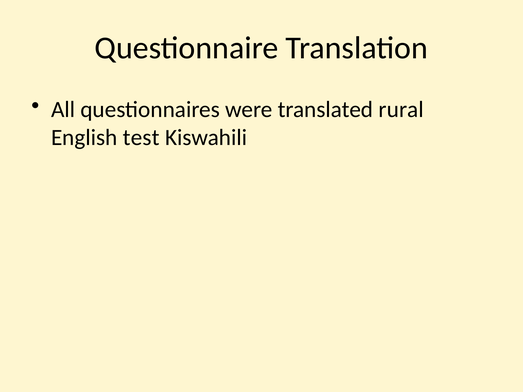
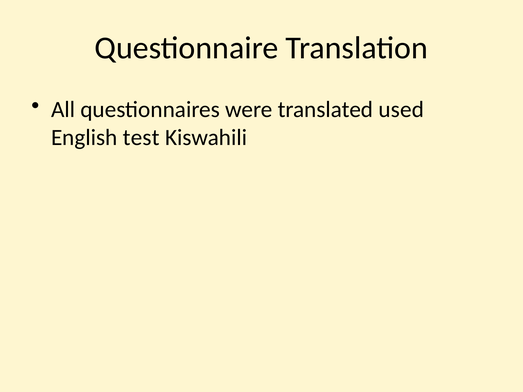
rural: rural -> used
